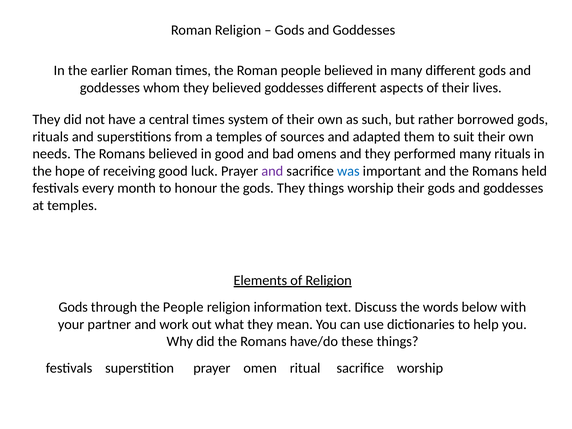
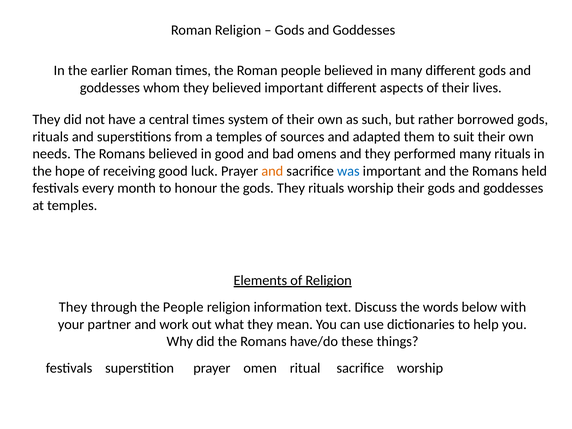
believed goddesses: goddesses -> important
and at (272, 171) colour: purple -> orange
They things: things -> rituals
Gods at (73, 307): Gods -> They
